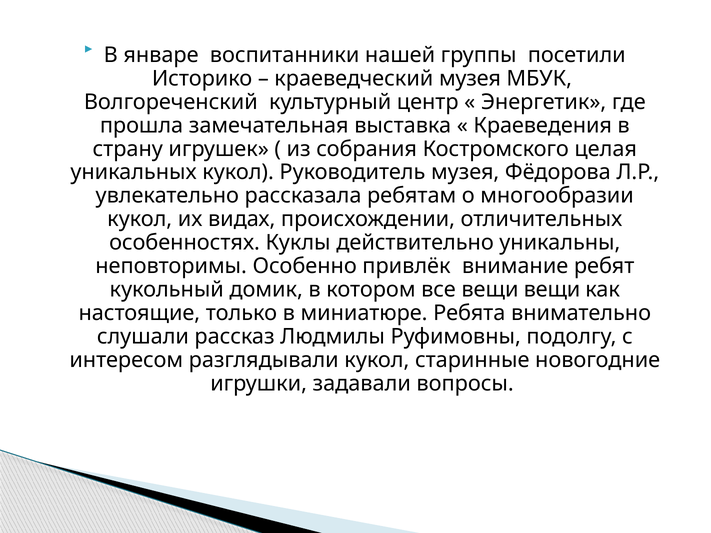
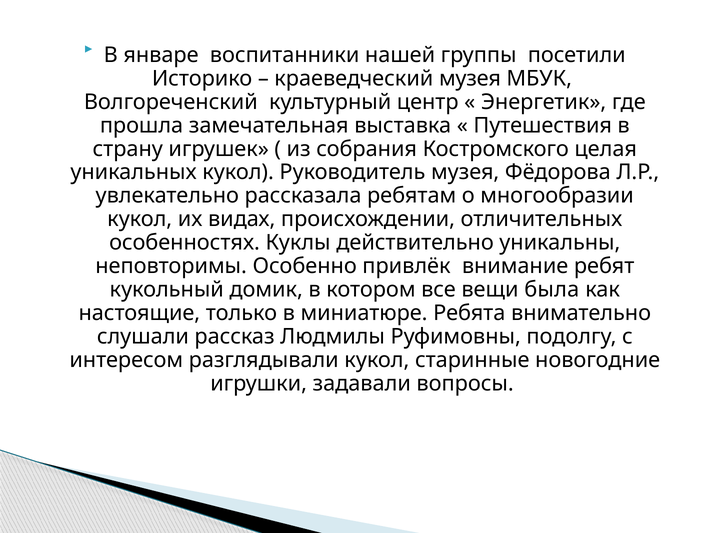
Краеведения: Краеведения -> Путешествия
вещи вещи: вещи -> была
